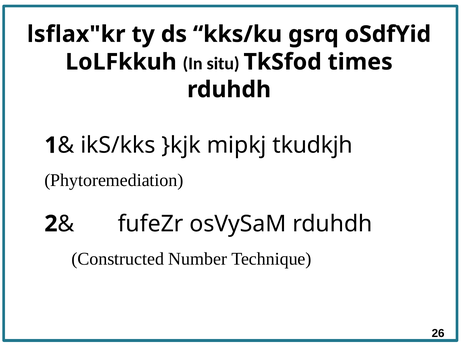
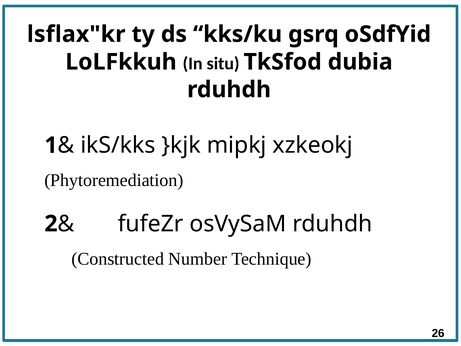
times: times -> dubia
tkudkjh: tkudkjh -> xzkeokj
